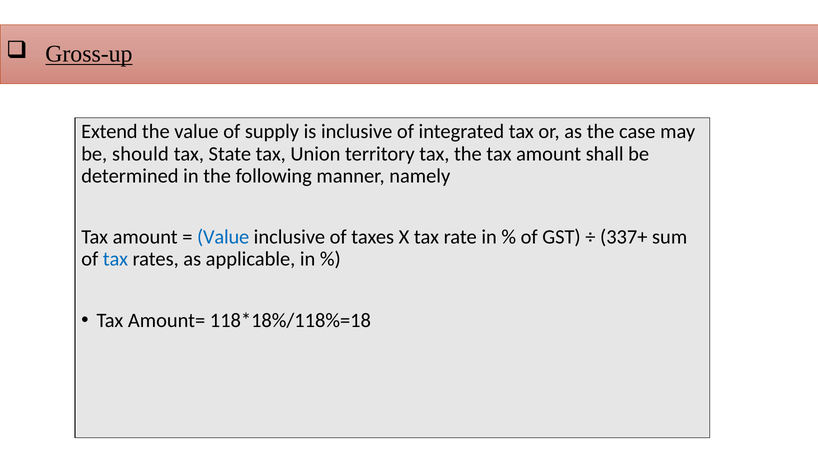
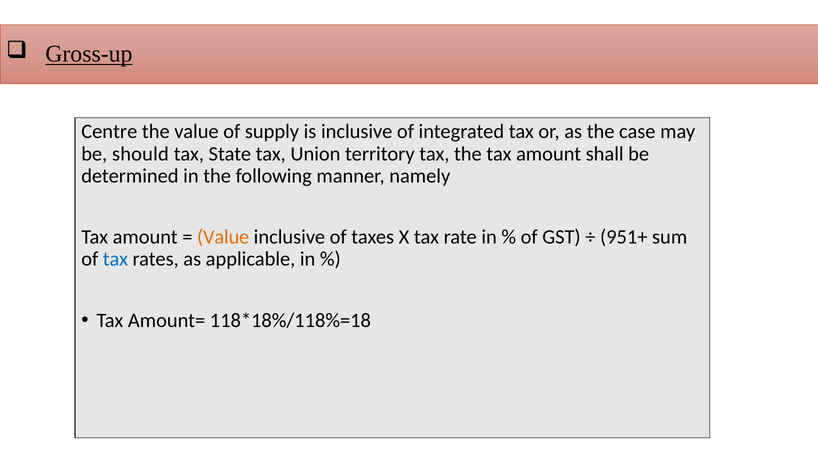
Extend: Extend -> Centre
Value at (223, 237) colour: blue -> orange
337+: 337+ -> 951+
